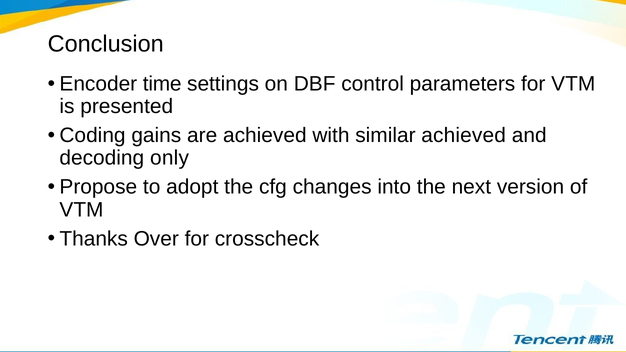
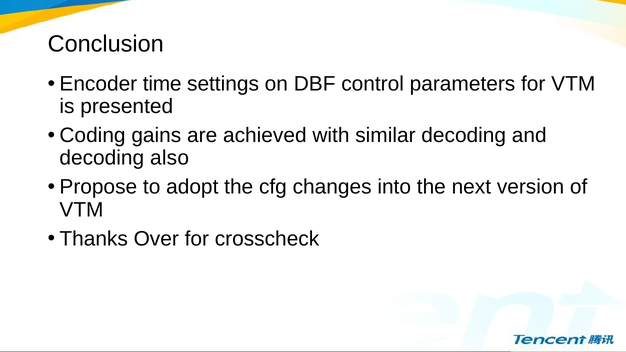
similar achieved: achieved -> decoding
only: only -> also
